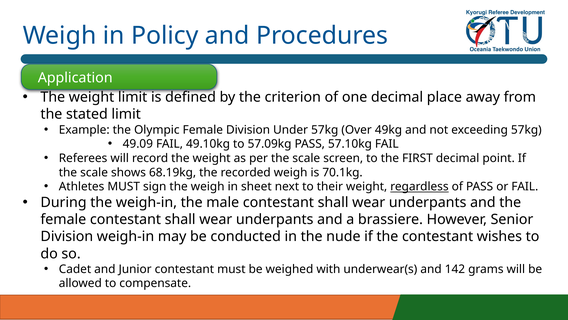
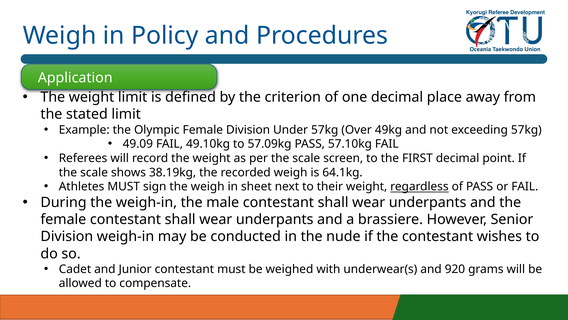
68.19kg: 68.19kg -> 38.19kg
70.1kg: 70.1kg -> 64.1kg
142: 142 -> 920
